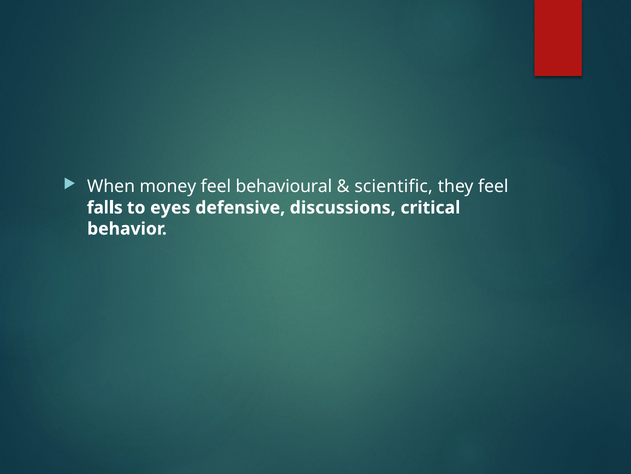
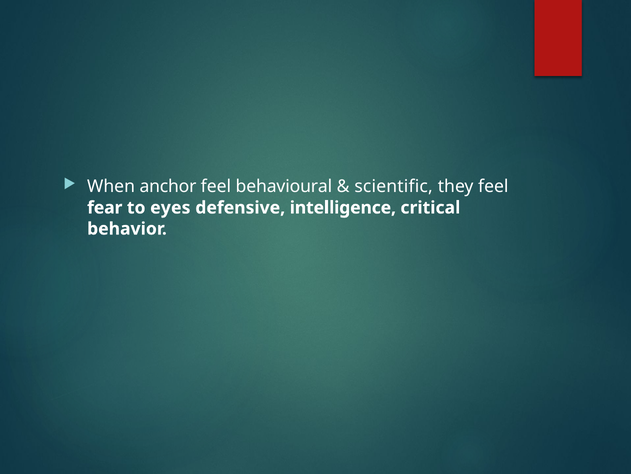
money: money -> anchor
falls: falls -> fear
discussions: discussions -> intelligence
